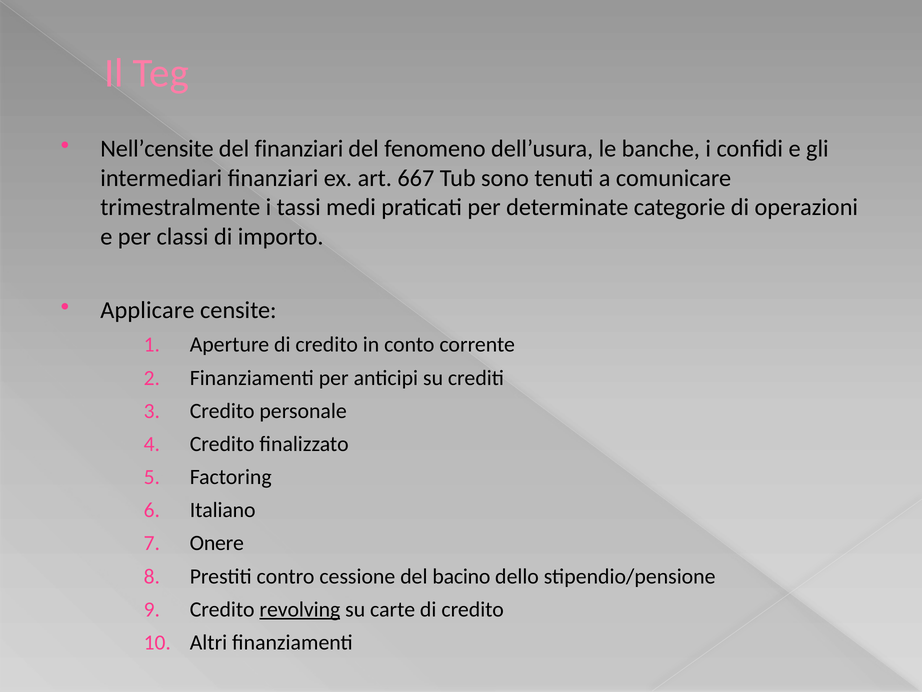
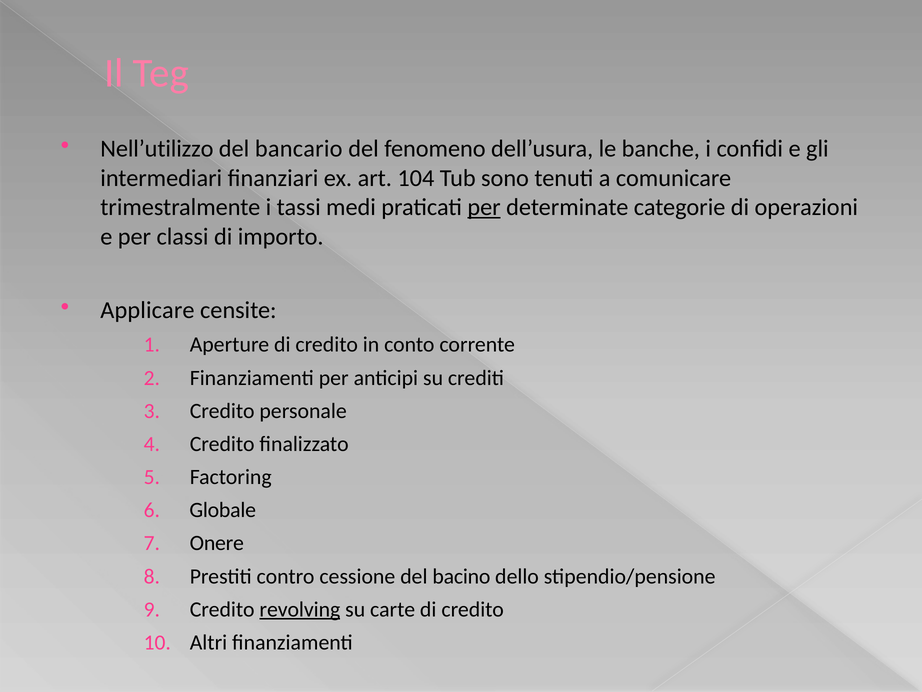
Nell’censite: Nell’censite -> Nell’utilizzo
del finanziari: finanziari -> bancario
667: 667 -> 104
per at (484, 207) underline: none -> present
Italiano: Italiano -> Globale
